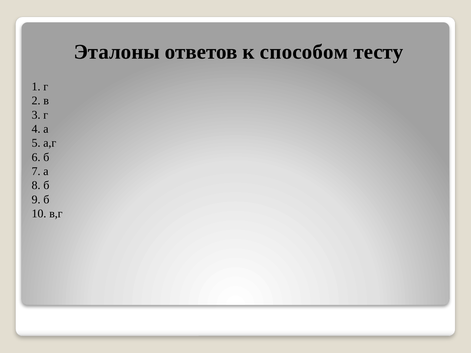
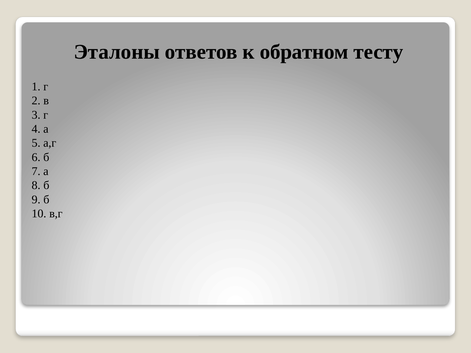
способом: способом -> обратном
